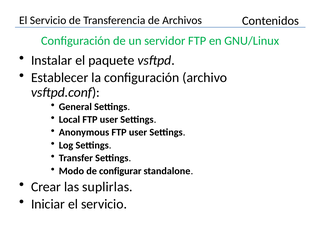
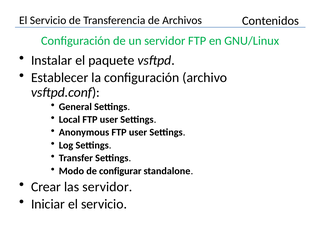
las suplirlas: suplirlas -> servidor
